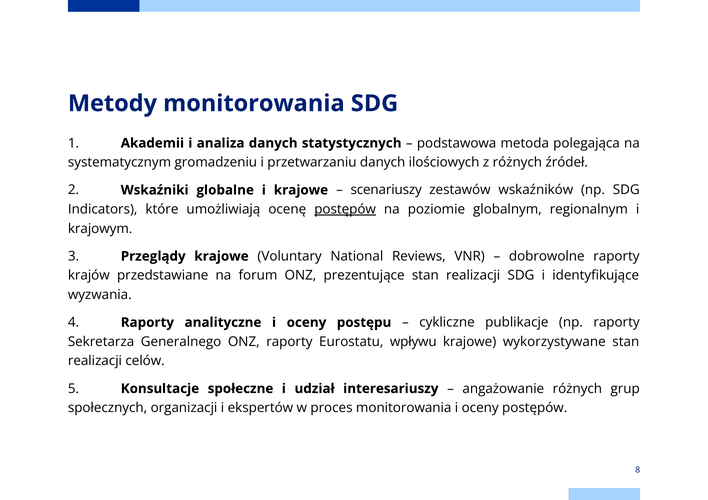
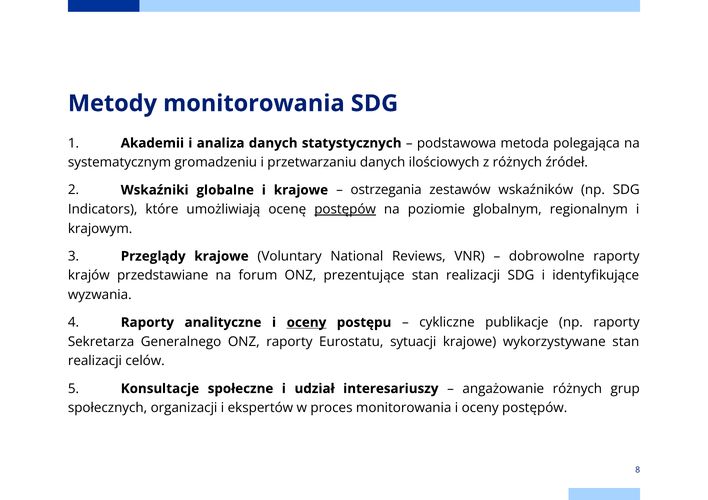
scenariuszy: scenariuszy -> ostrzegania
oceny at (306, 323) underline: none -> present
wpływu: wpływu -> sytuacji
